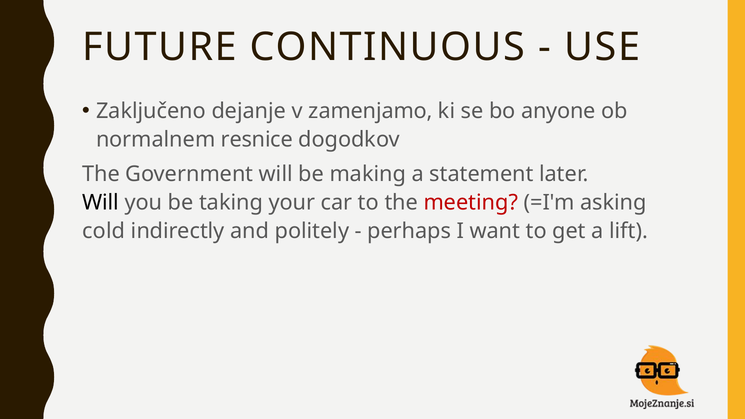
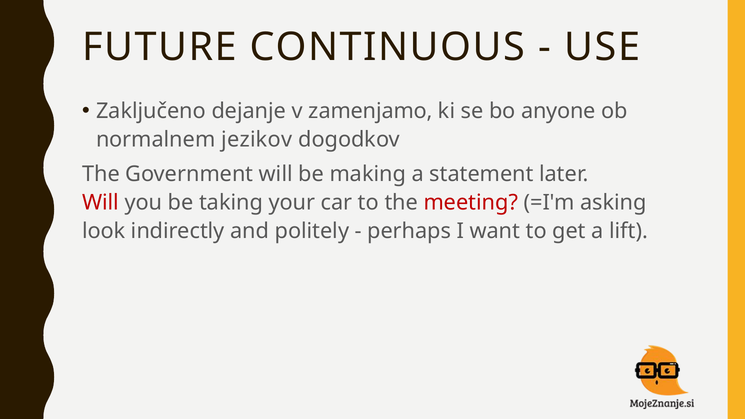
resnice: resnice -> jezikov
Will at (101, 203) colour: black -> red
cold: cold -> look
